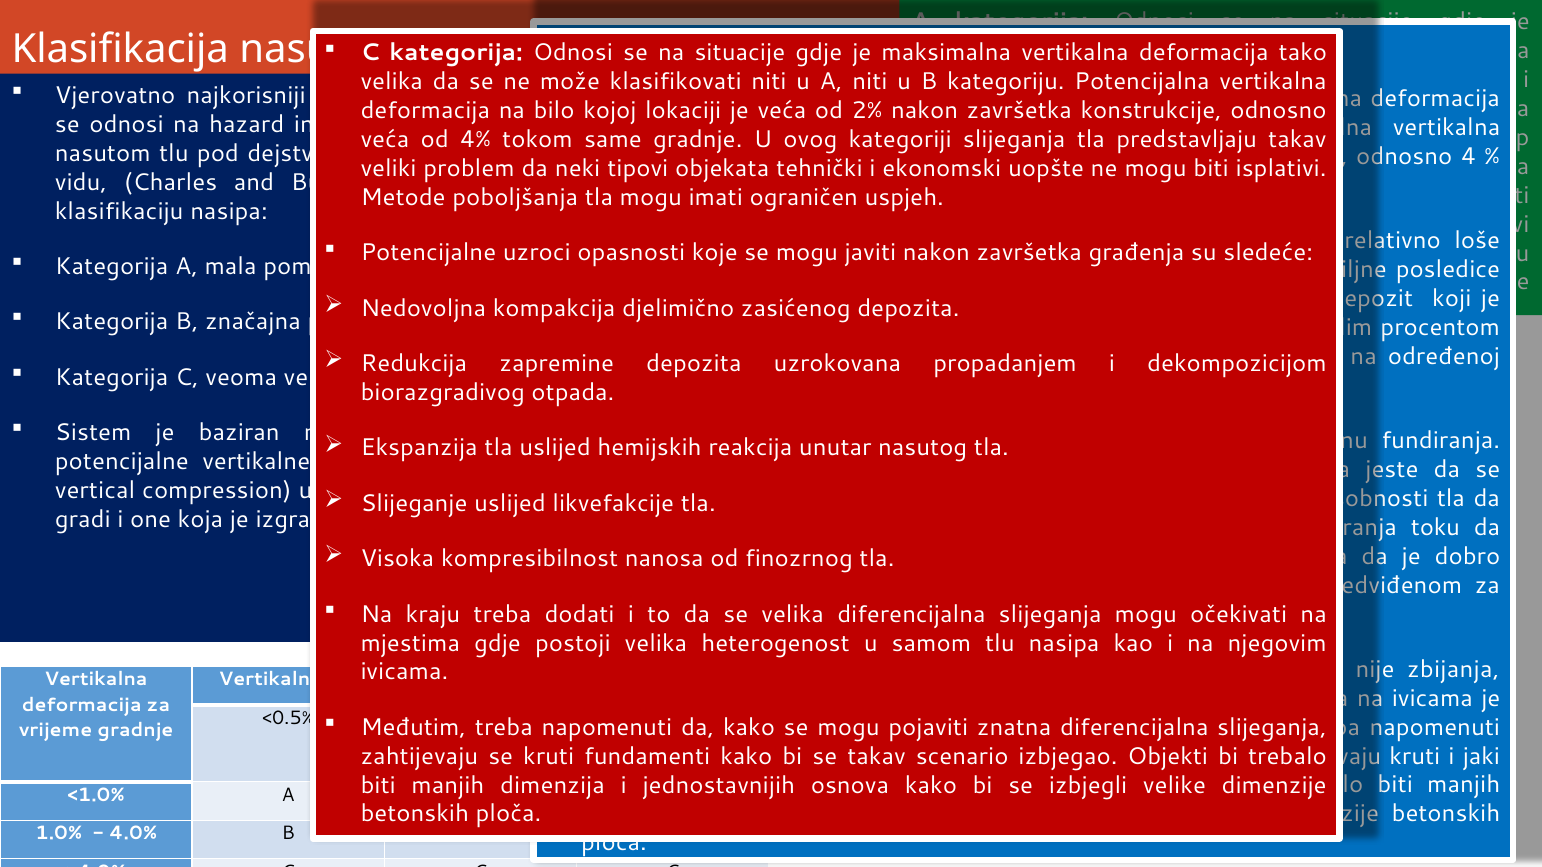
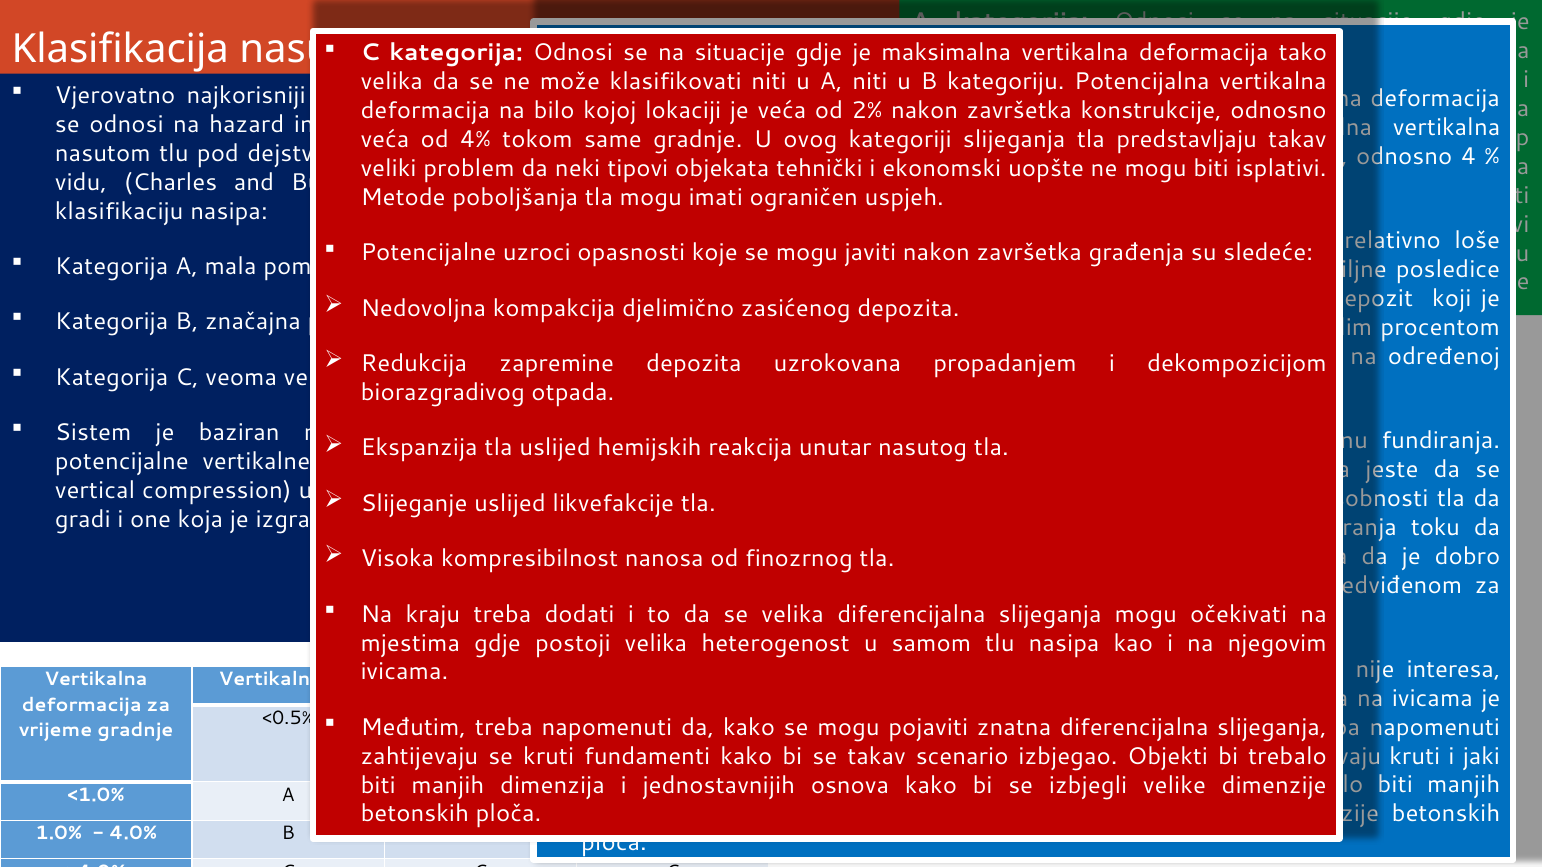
zbijanja: zbijanja -> interesa
